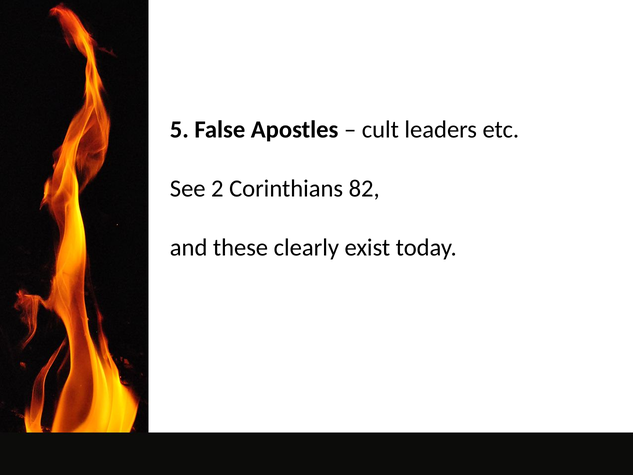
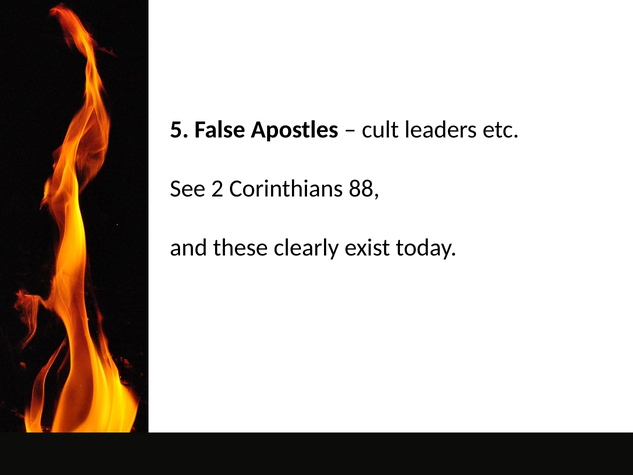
82: 82 -> 88
